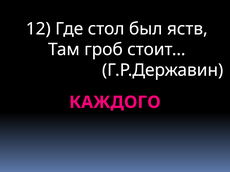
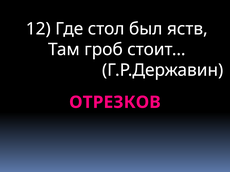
КАЖДОГО: КАЖДОГО -> ОТРЕЗКОВ
